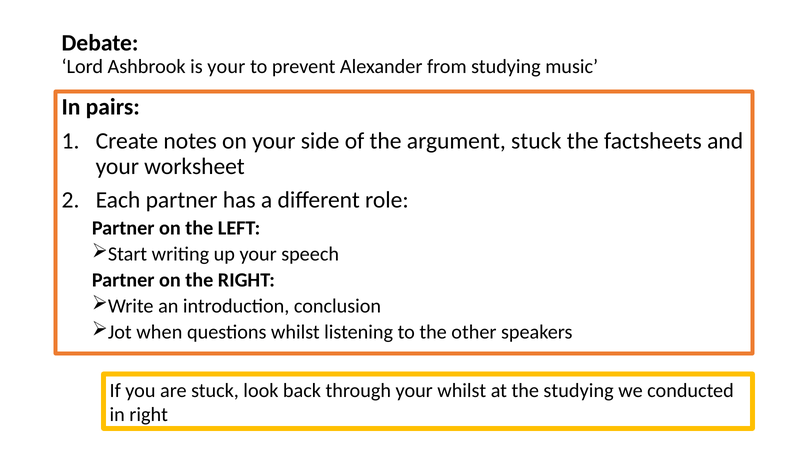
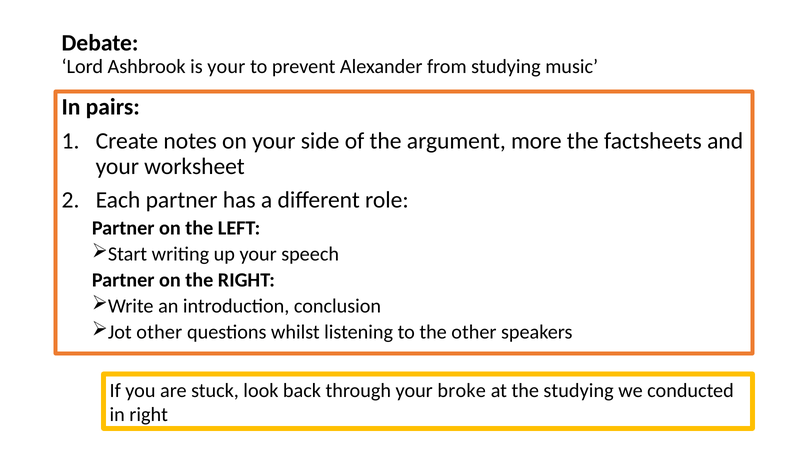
argument stuck: stuck -> more
Jot when: when -> other
your whilst: whilst -> broke
